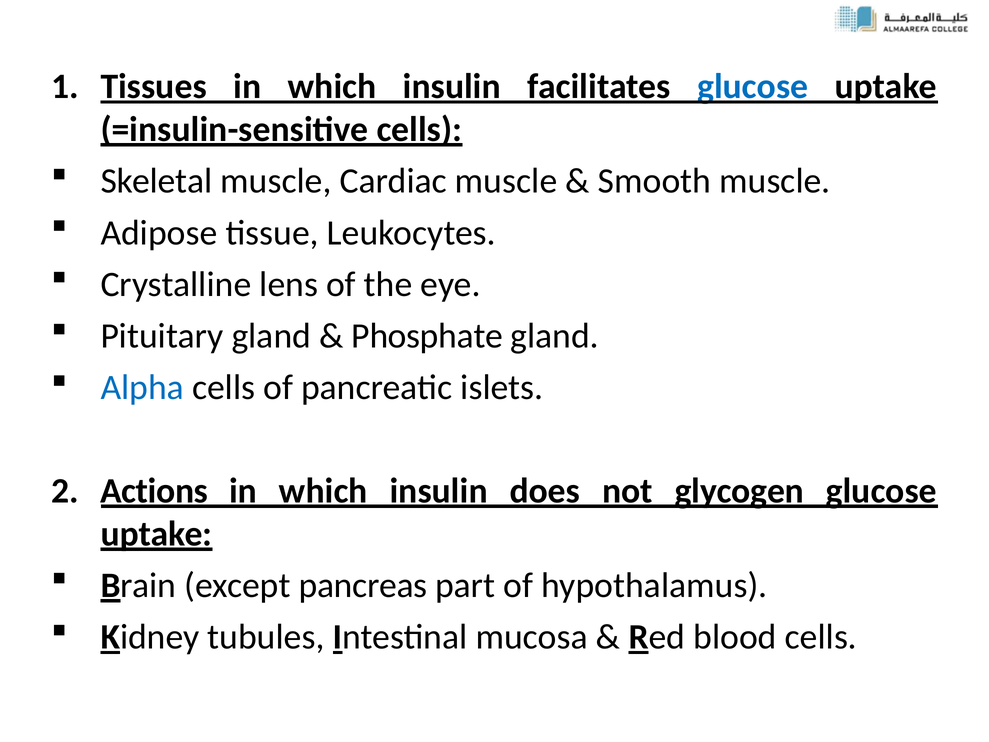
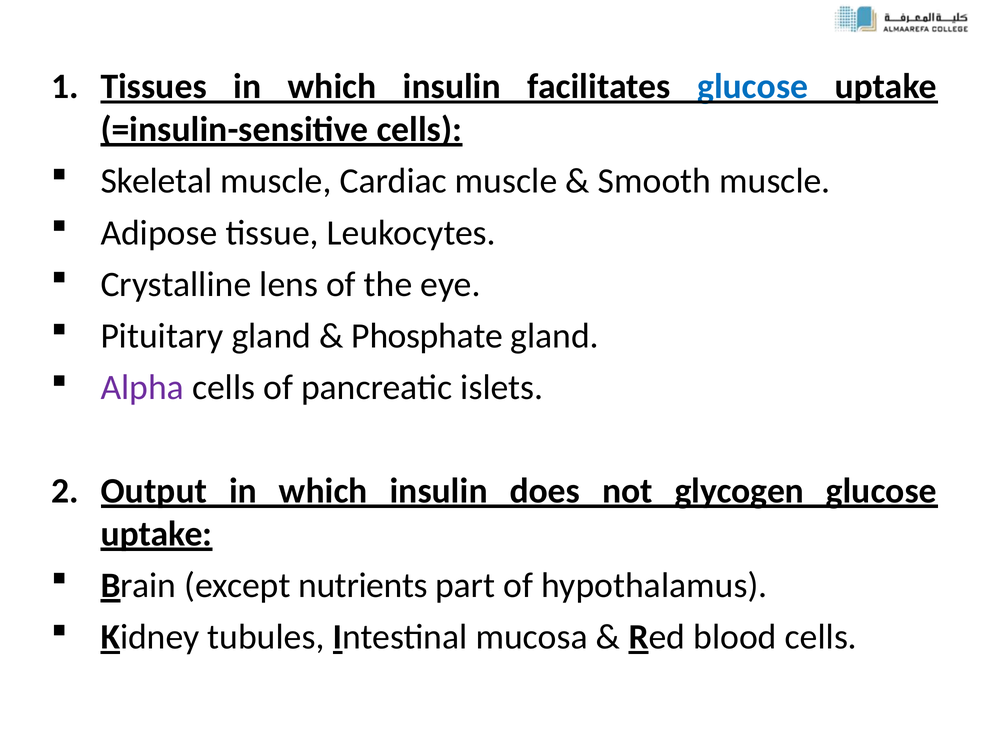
Alpha colour: blue -> purple
Actions: Actions -> Output
pancreas: pancreas -> nutrients
